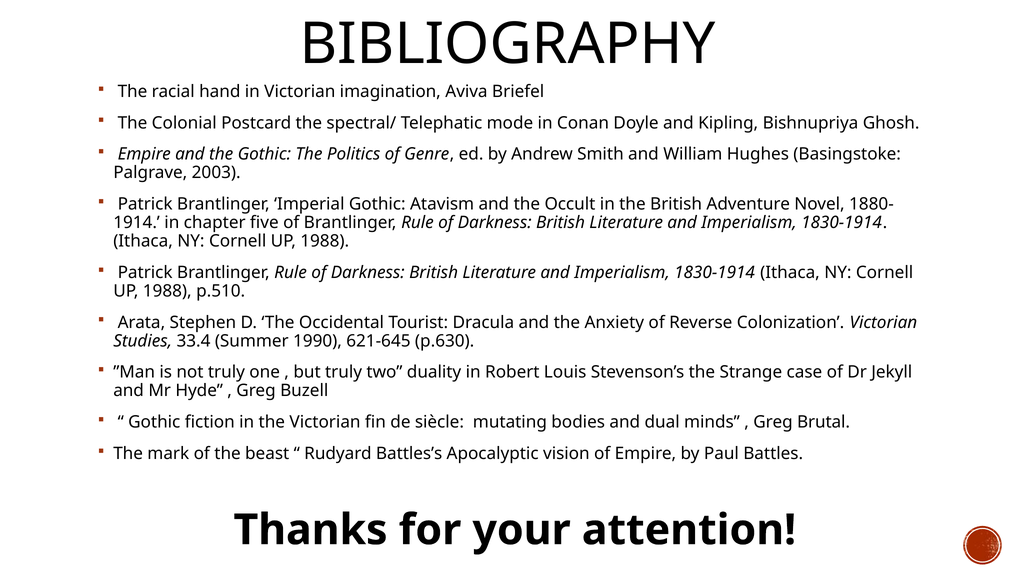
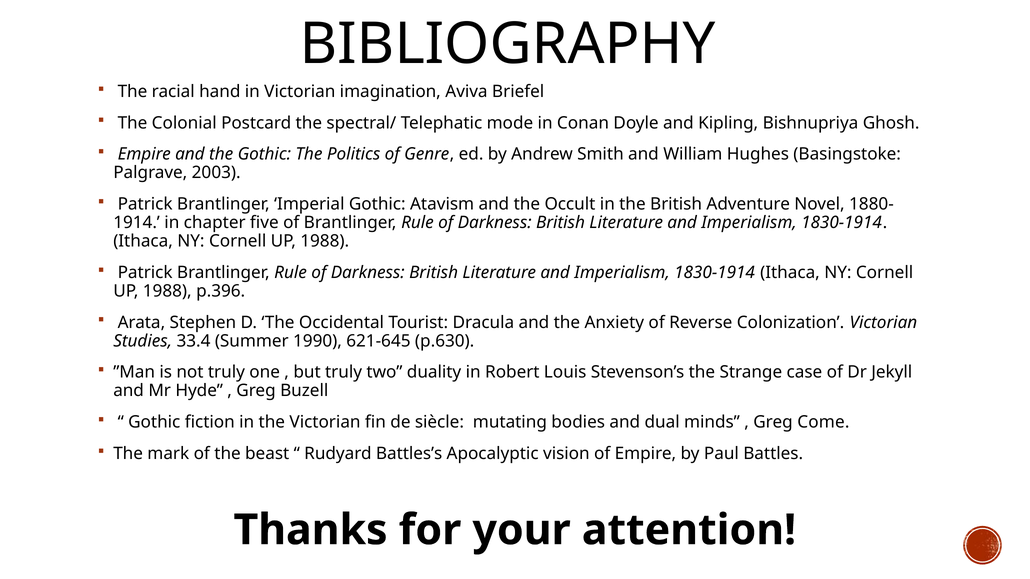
p.510: p.510 -> p.396
Brutal: Brutal -> Come
